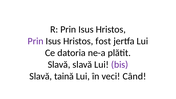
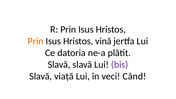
Prin at (36, 41) colour: purple -> orange
fost: fost -> vină
taină: taină -> viață
